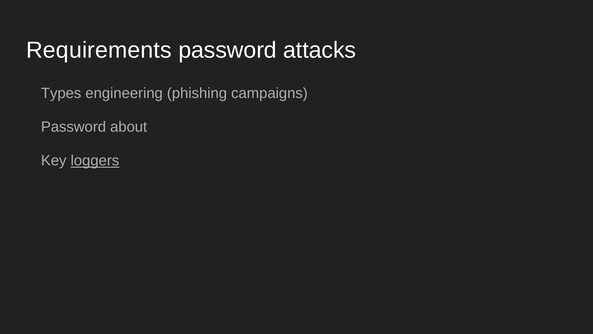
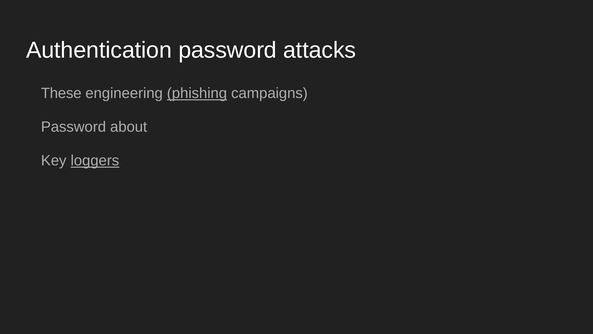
Requirements: Requirements -> Authentication
Types: Types -> These
phishing underline: none -> present
